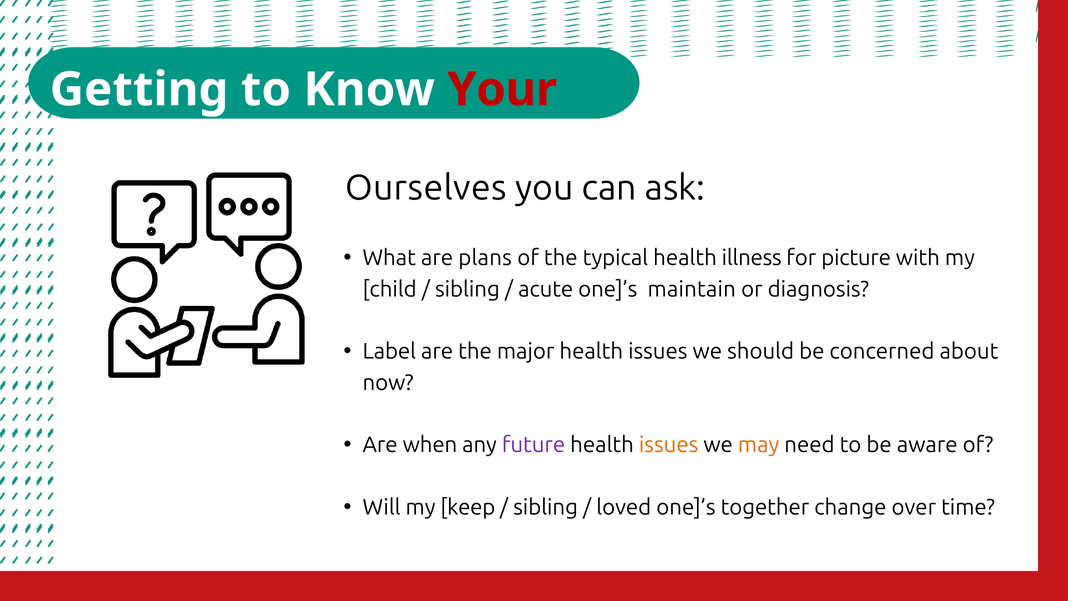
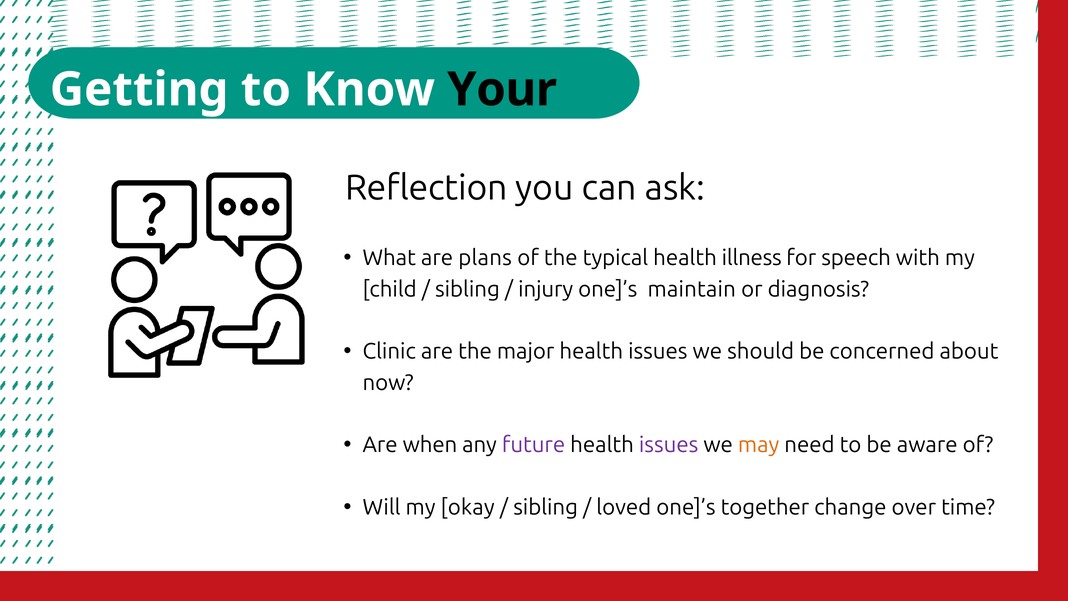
Your colour: red -> black
Ourselves: Ourselves -> Reflection
picture: picture -> speech
acute: acute -> injury
Label: Label -> Clinic
issues at (669, 445) colour: orange -> purple
keep: keep -> okay
